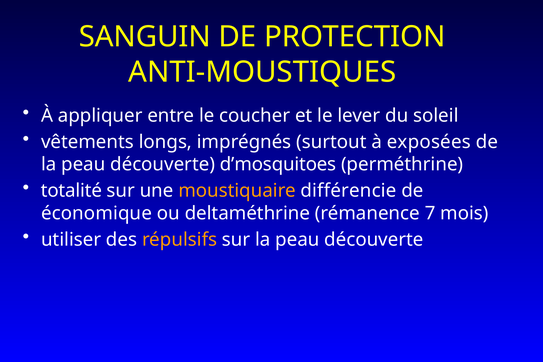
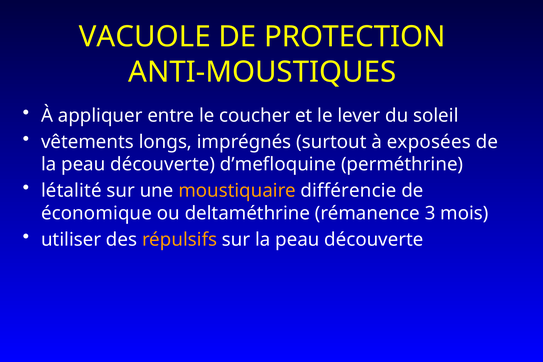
SANGUIN: SANGUIN -> VACUOLE
d’mosquitoes: d’mosquitoes -> d’mefloquine
totalité: totalité -> létalité
7: 7 -> 3
